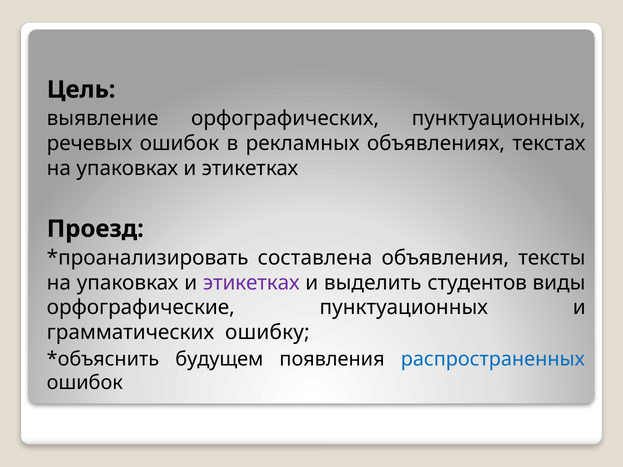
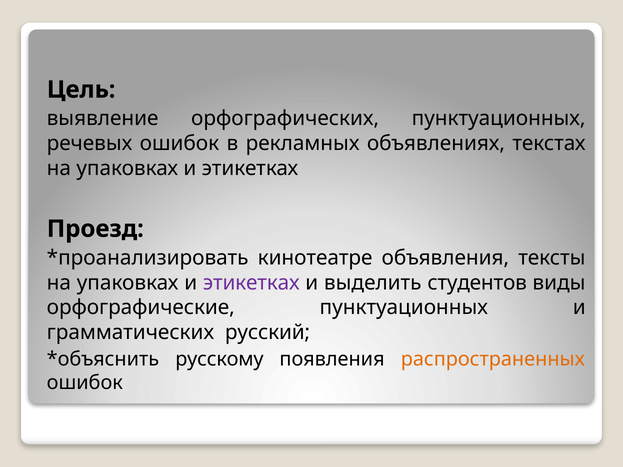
составлена: составлена -> кинотеатре
ошибку: ошибку -> русский
будущем: будущем -> русскому
распространенных colour: blue -> orange
